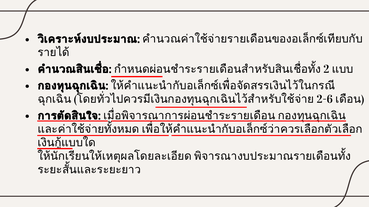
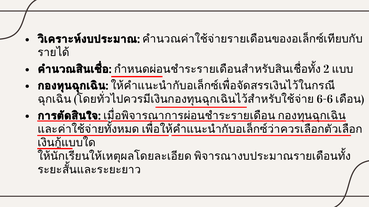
2-6: 2-6 -> 6-6
